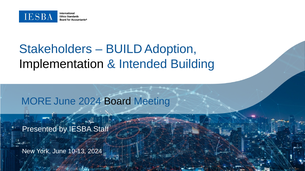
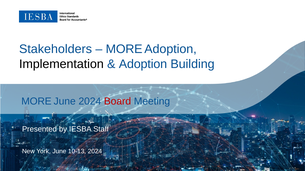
BUILD at (124, 49): BUILD -> MORE
Intended at (143, 64): Intended -> Adoption
Board colour: black -> red
